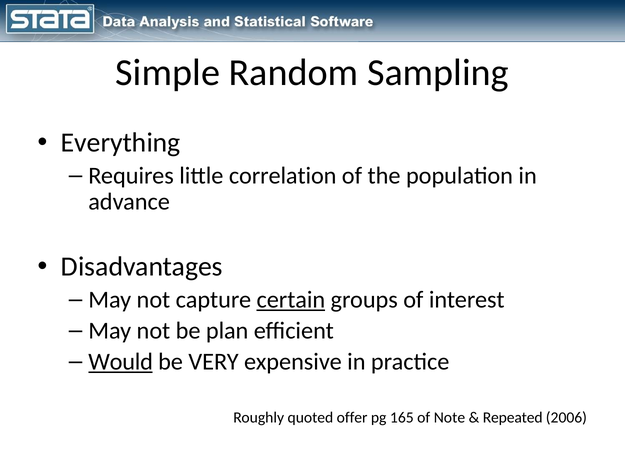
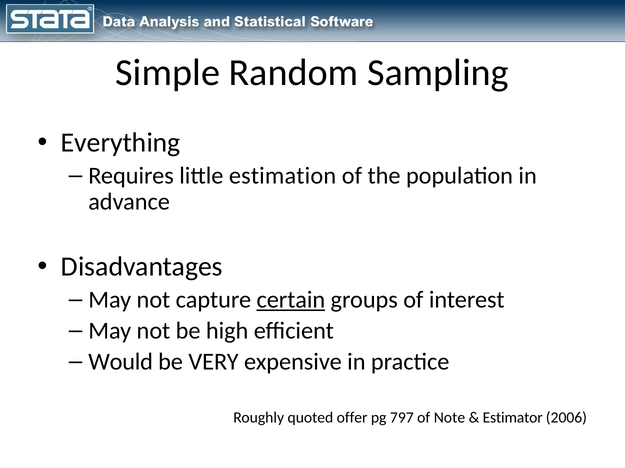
correlation: correlation -> estimation
plan: plan -> high
Would underline: present -> none
165: 165 -> 797
Repeated: Repeated -> Estimator
